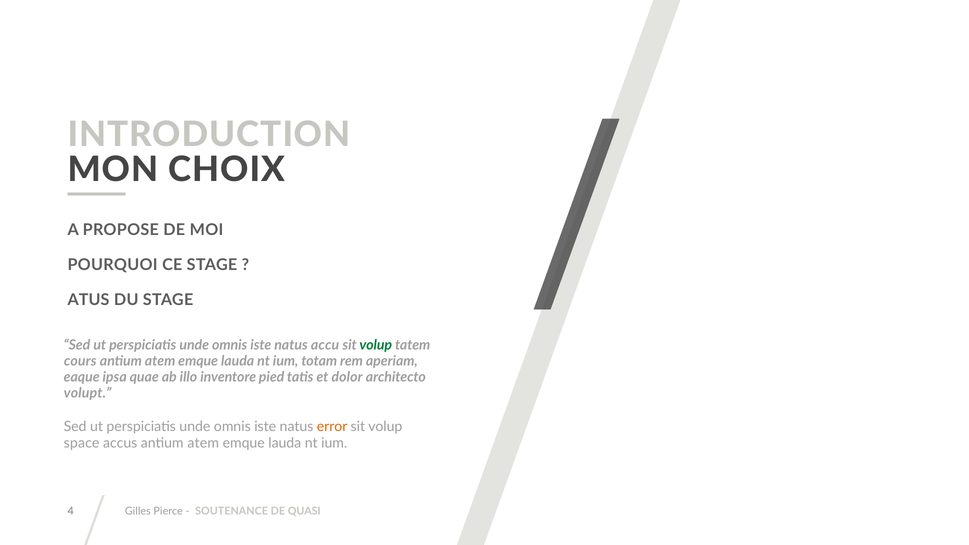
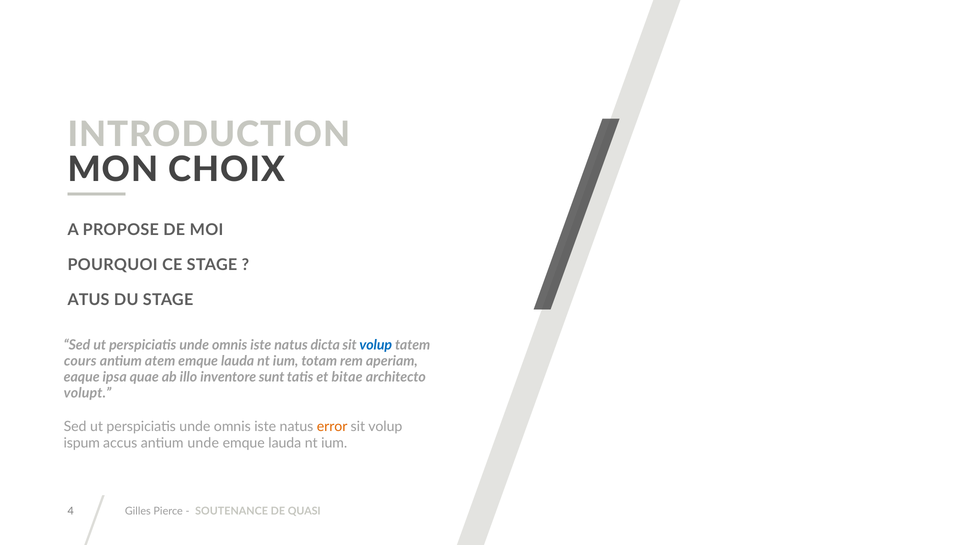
accu: accu -> dicta
volup at (376, 345) colour: green -> blue
pied: pied -> sunt
dolor: dolor -> bitae
space: space -> ispum
accus antium atem: atem -> unde
